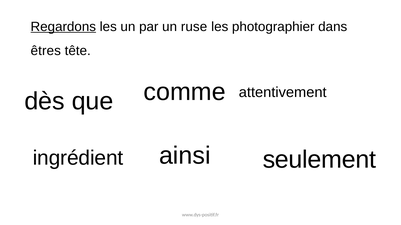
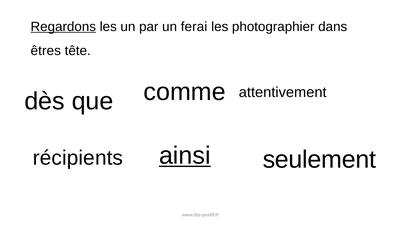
ruse: ruse -> ferai
ainsi underline: none -> present
ingrédient: ingrédient -> récipients
